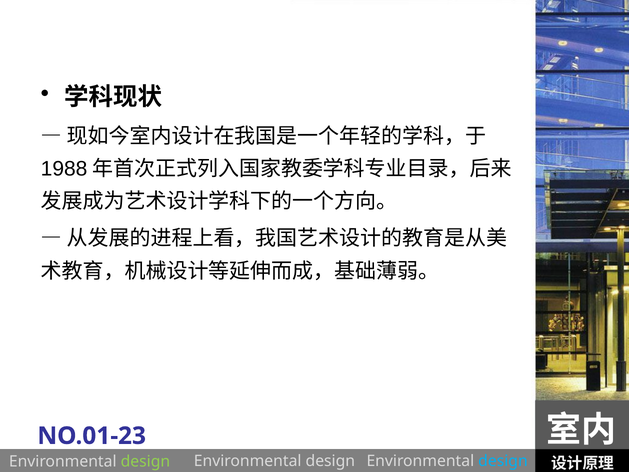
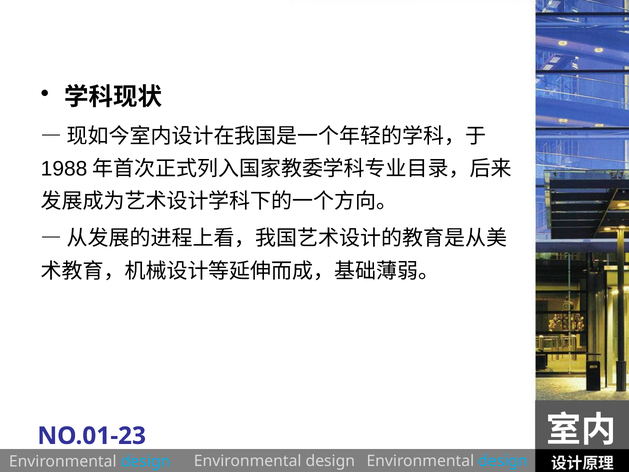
design at (145, 461) colour: light green -> light blue
